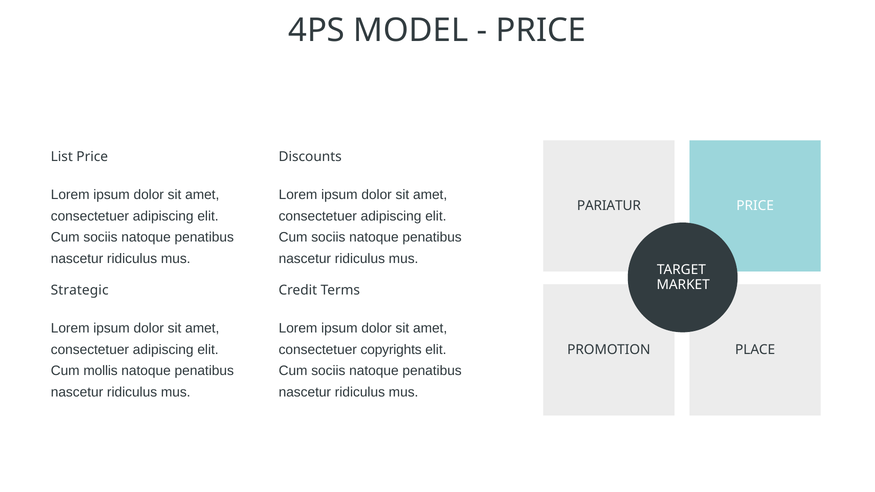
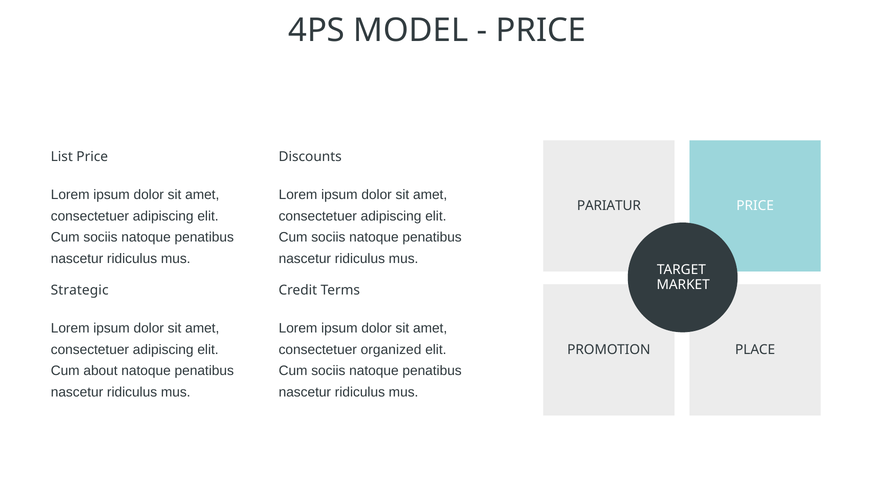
copyrights: copyrights -> organized
mollis: mollis -> about
